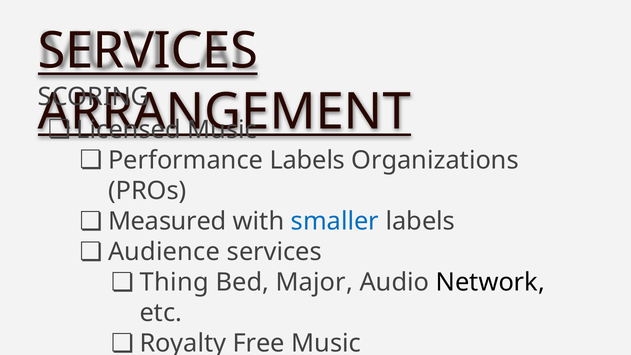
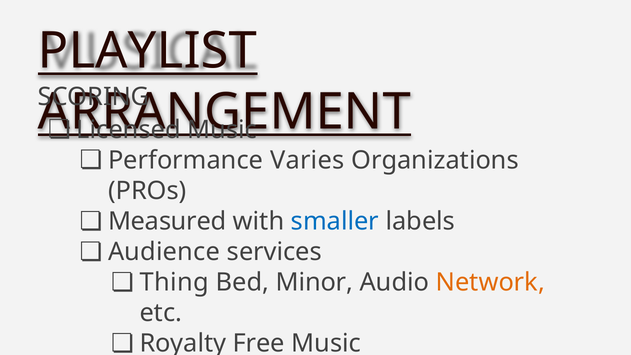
SERVICES at (148, 51): SERVICES -> PLAYLIST
Performance Labels: Labels -> Varies
Major: Major -> Minor
Network colour: black -> orange
